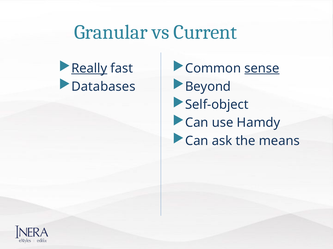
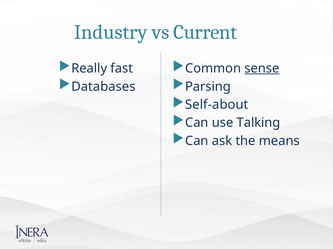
Granular: Granular -> Industry
Really underline: present -> none
Beyond: Beyond -> Parsing
Self-object: Self-object -> Self-about
Hamdy: Hamdy -> Talking
